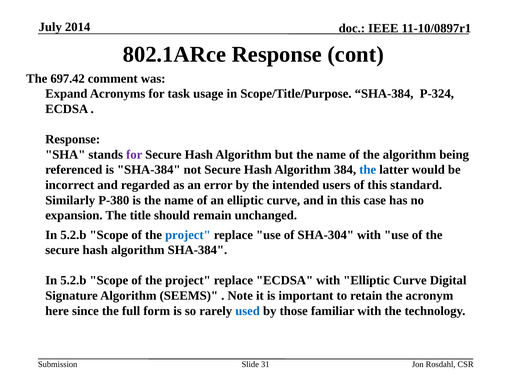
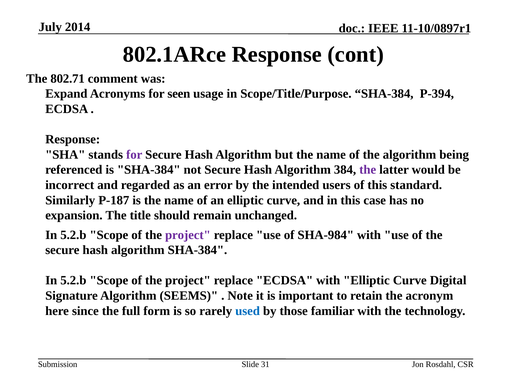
697.42: 697.42 -> 802.71
task: task -> seen
P-324: P-324 -> P-394
the at (368, 170) colour: blue -> purple
P-380: P-380 -> P-187
project at (188, 235) colour: blue -> purple
SHA-304: SHA-304 -> SHA-984
